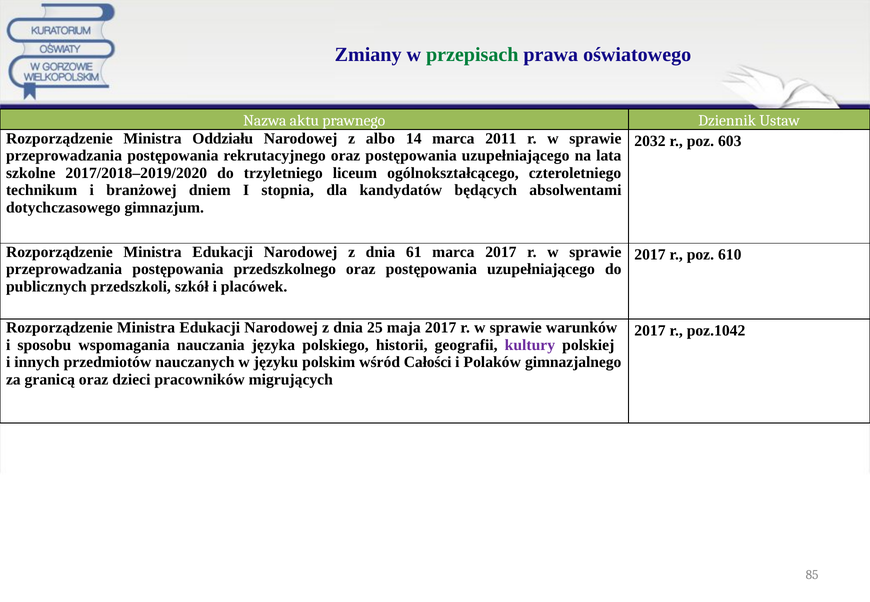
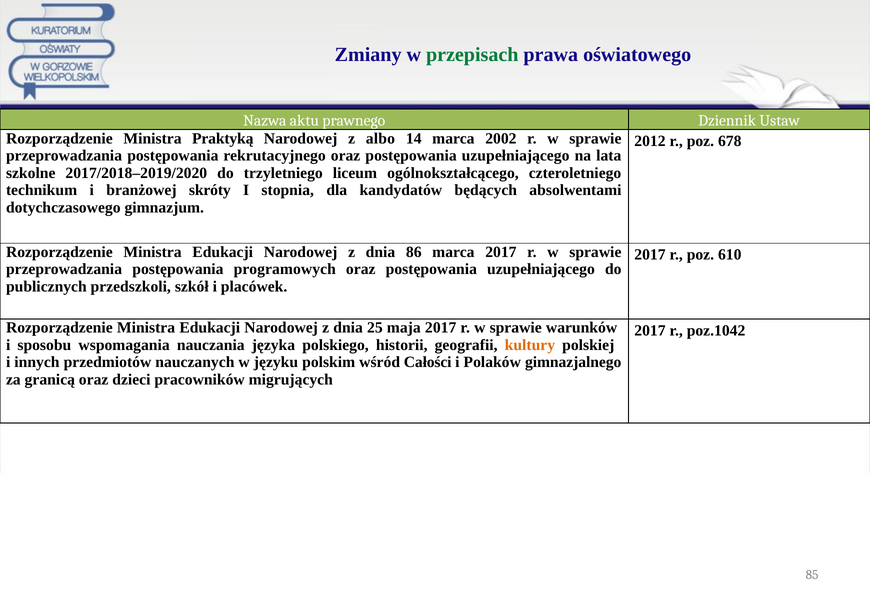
Oddziału: Oddziału -> Praktyką
2011: 2011 -> 2002
2032: 2032 -> 2012
603: 603 -> 678
dniem: dniem -> skróty
61: 61 -> 86
przedszkolnego: przedszkolnego -> programowych
kultury colour: purple -> orange
